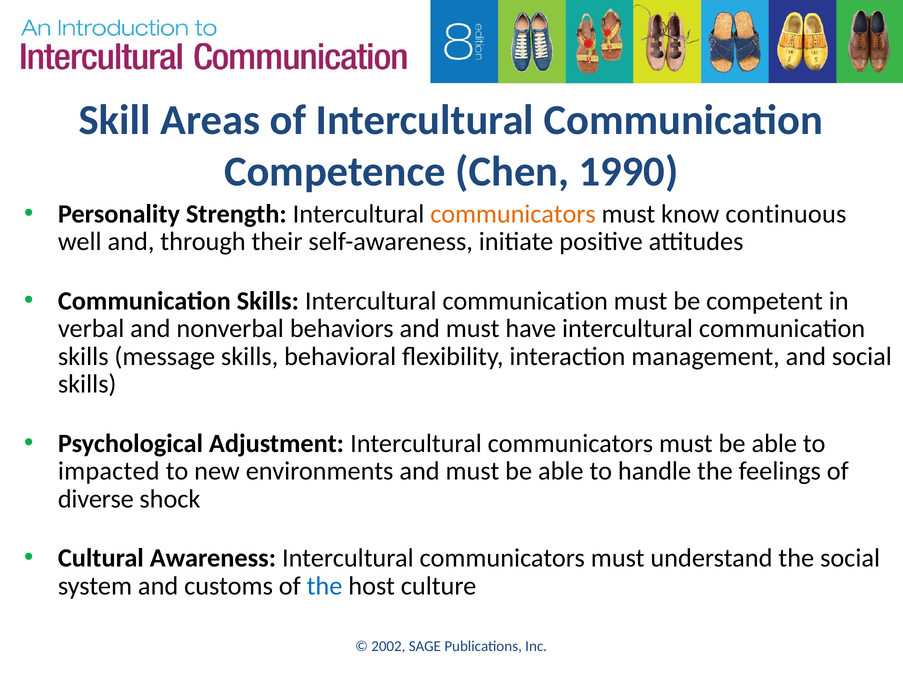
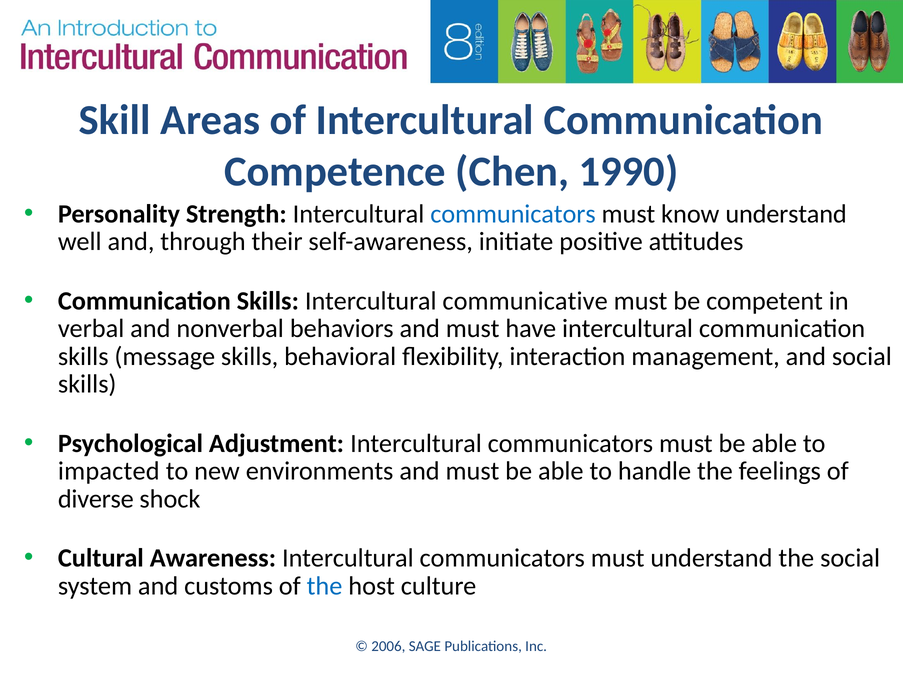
communicators at (513, 214) colour: orange -> blue
know continuous: continuous -> understand
Skills Intercultural communication: communication -> communicative
2002: 2002 -> 2006
